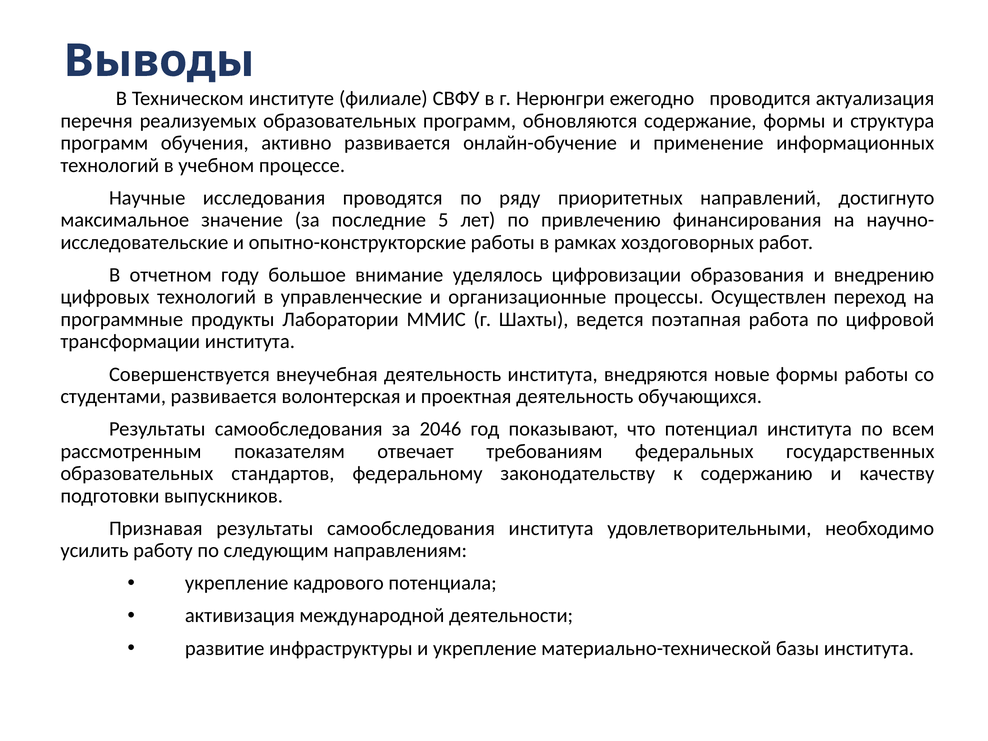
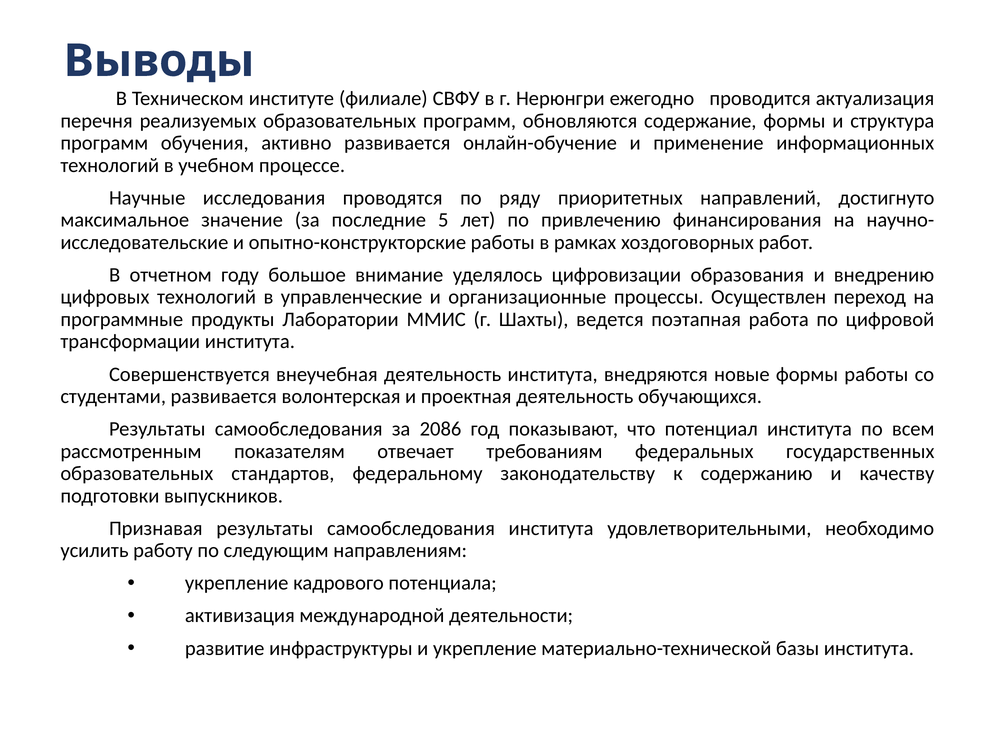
2046: 2046 -> 2086
